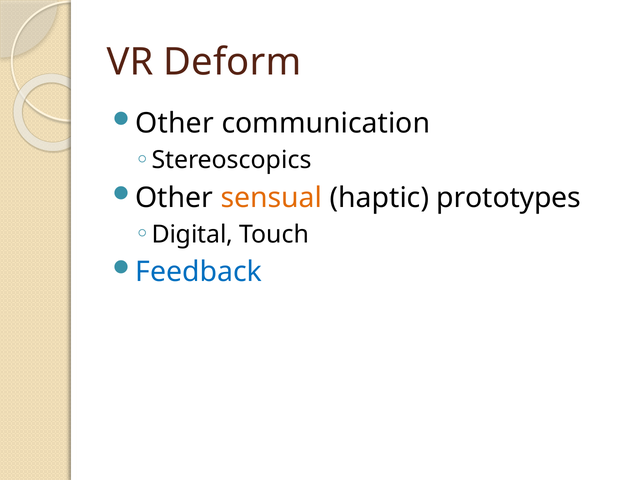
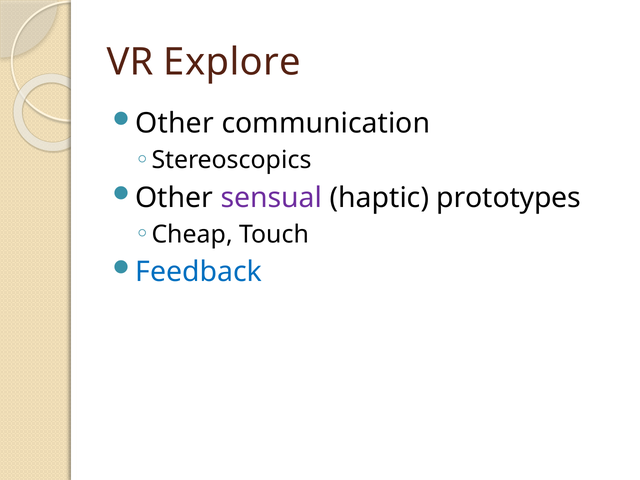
Deform: Deform -> Explore
sensual colour: orange -> purple
Digital: Digital -> Cheap
